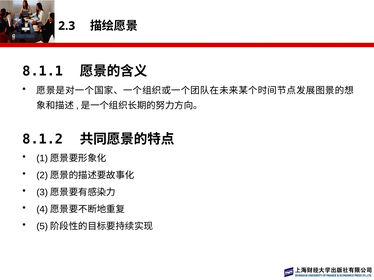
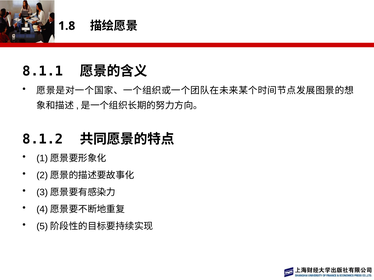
2.3: 2.3 -> 1.8
